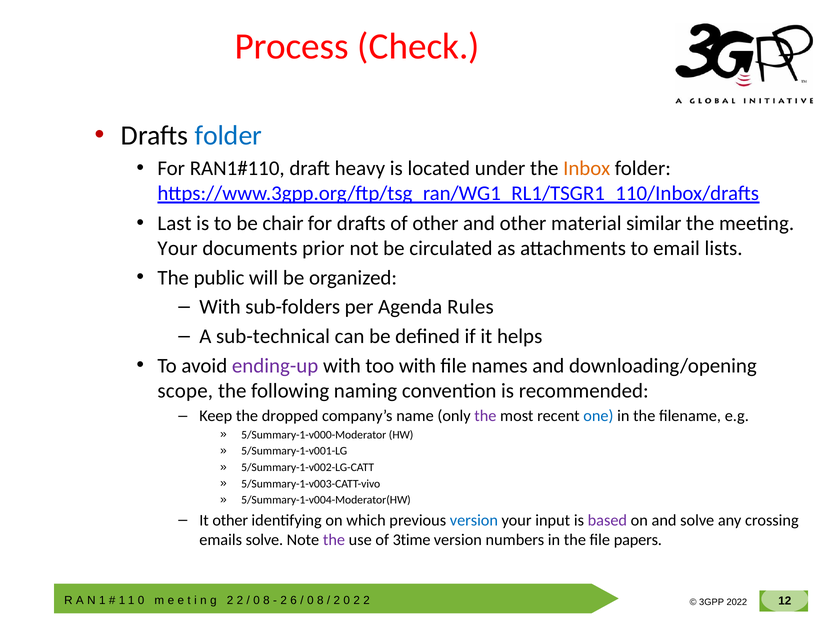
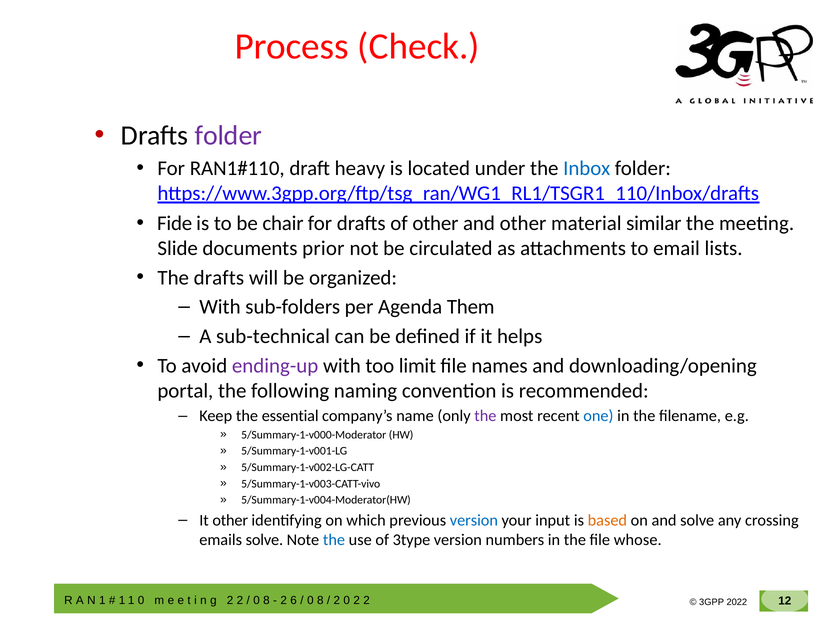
folder at (228, 135) colour: blue -> purple
Inbox colour: orange -> blue
Last: Last -> Fide
Your at (178, 248): Your -> Slide
The public: public -> drafts
Rules: Rules -> Them
too with: with -> limit
scope: scope -> portal
dropped: dropped -> essential
based colour: purple -> orange
the at (334, 540) colour: purple -> blue
3time: 3time -> 3type
papers: papers -> whose
